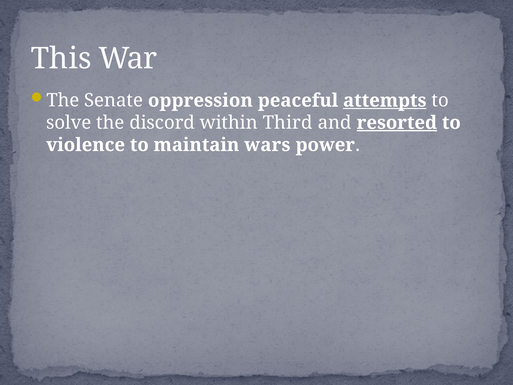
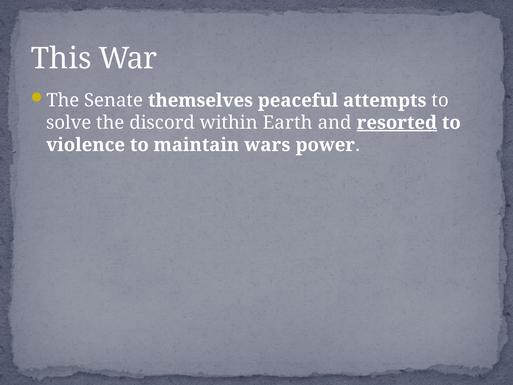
oppression: oppression -> themselves
attempts underline: present -> none
Third: Third -> Earth
